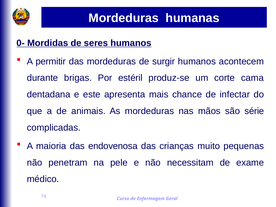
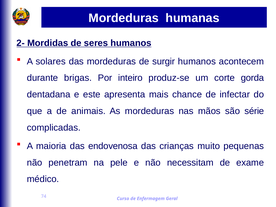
0-: 0- -> 2-
permitir: permitir -> solares
estéril: estéril -> inteiro
cama: cama -> gorda
